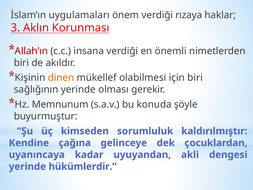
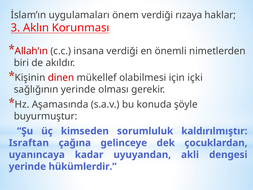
dinen colour: orange -> red
için biri: biri -> içki
Memnunum: Memnunum -> Aşamasında
Kendine: Kendine -> Israftan
